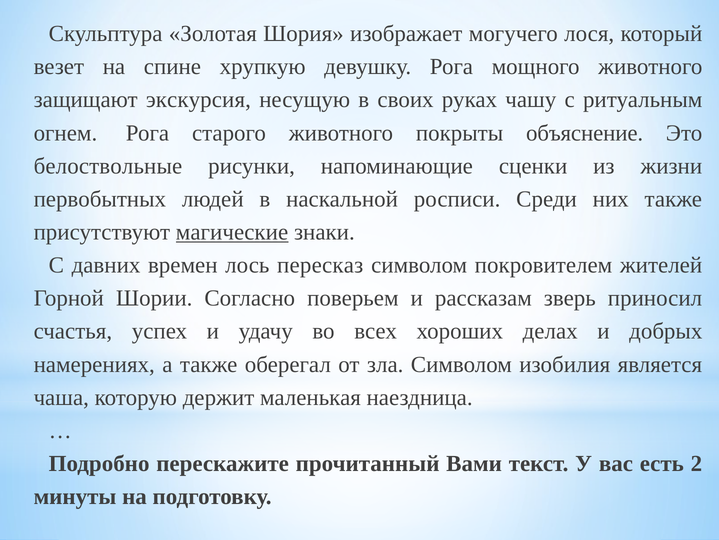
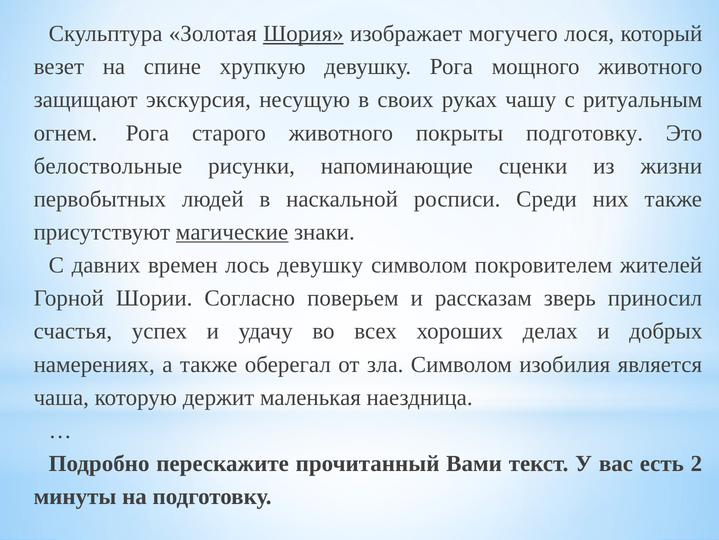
Шория underline: none -> present
покрыты объяснение: объяснение -> подготовку
лось пересказ: пересказ -> девушку
